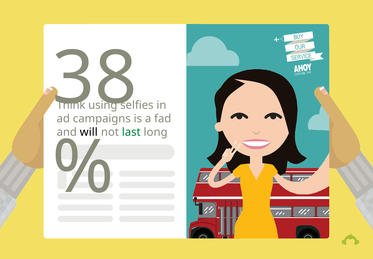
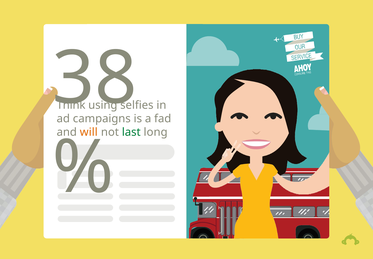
will colour: black -> orange
